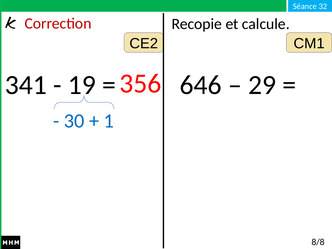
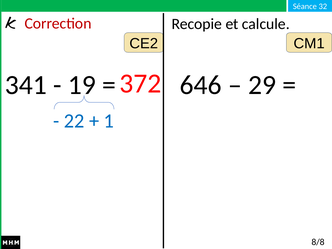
356: 356 -> 372
30: 30 -> 22
